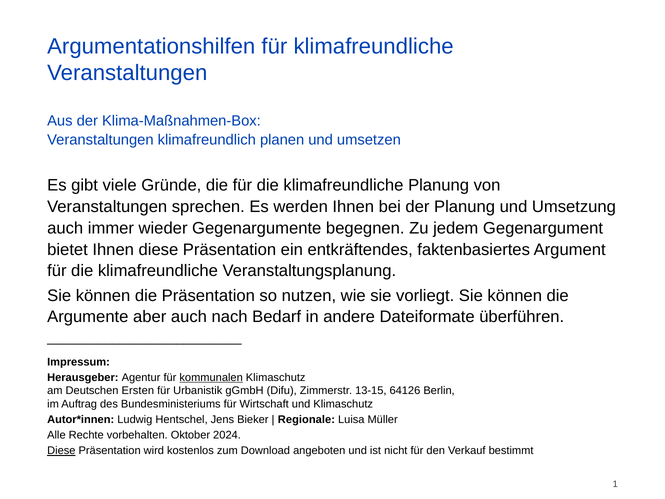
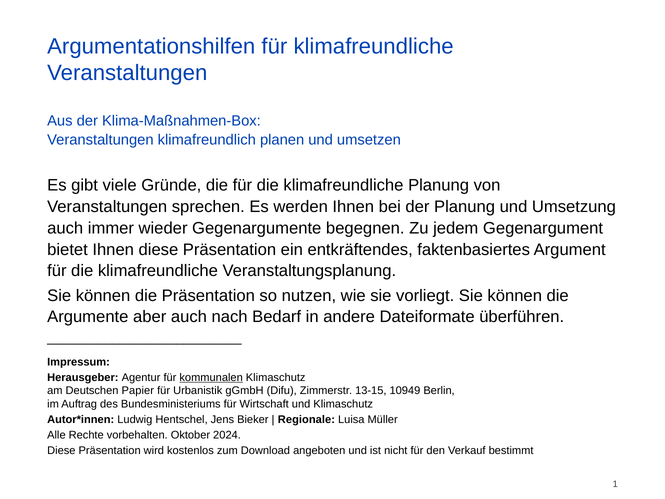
Ersten: Ersten -> Papier
64126: 64126 -> 10949
Diese at (61, 450) underline: present -> none
